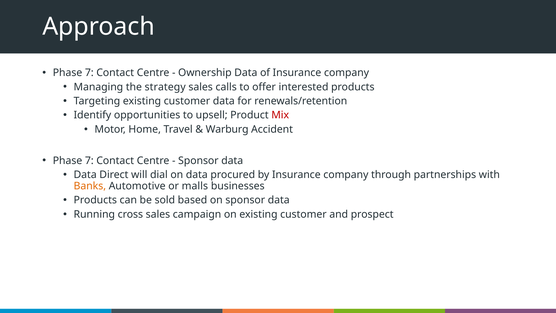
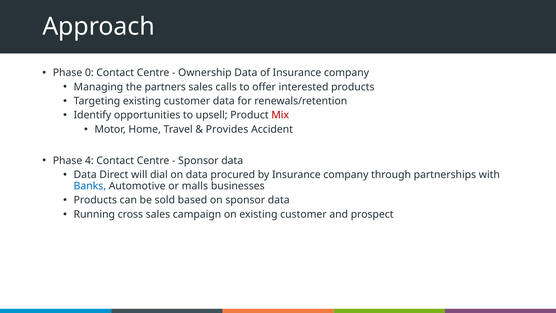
7 at (89, 73): 7 -> 0
strategy: strategy -> partners
Warburg: Warburg -> Provides
7 at (89, 160): 7 -> 4
Banks colour: orange -> blue
